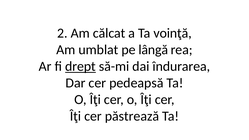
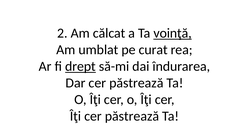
voinţă underline: none -> present
lângă: lângă -> curat
Dar cer pedeapsă: pedeapsă -> păstrează
